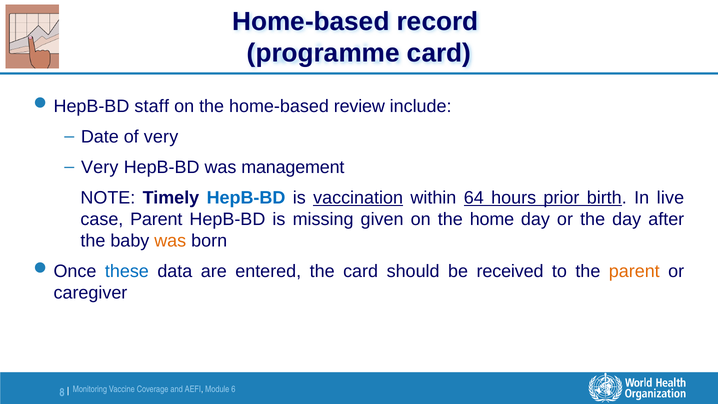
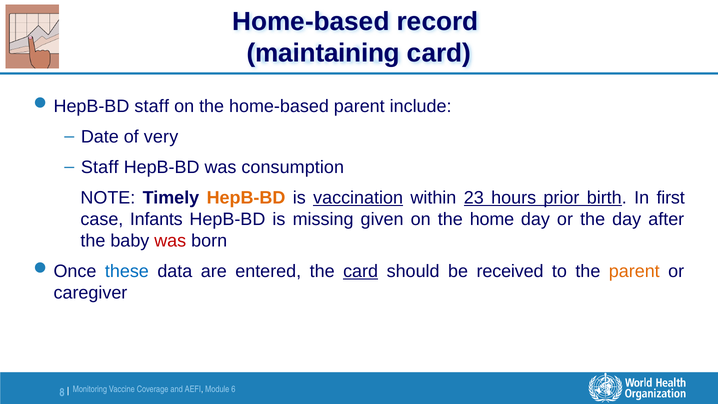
programme: programme -> maintaining
home-based review: review -> parent
Very at (100, 167): Very -> Staff
management: management -> consumption
HepB-BD at (246, 198) colour: blue -> orange
64: 64 -> 23
live: live -> first
case Parent: Parent -> Infants
was at (170, 241) colour: orange -> red
card at (361, 271) underline: none -> present
